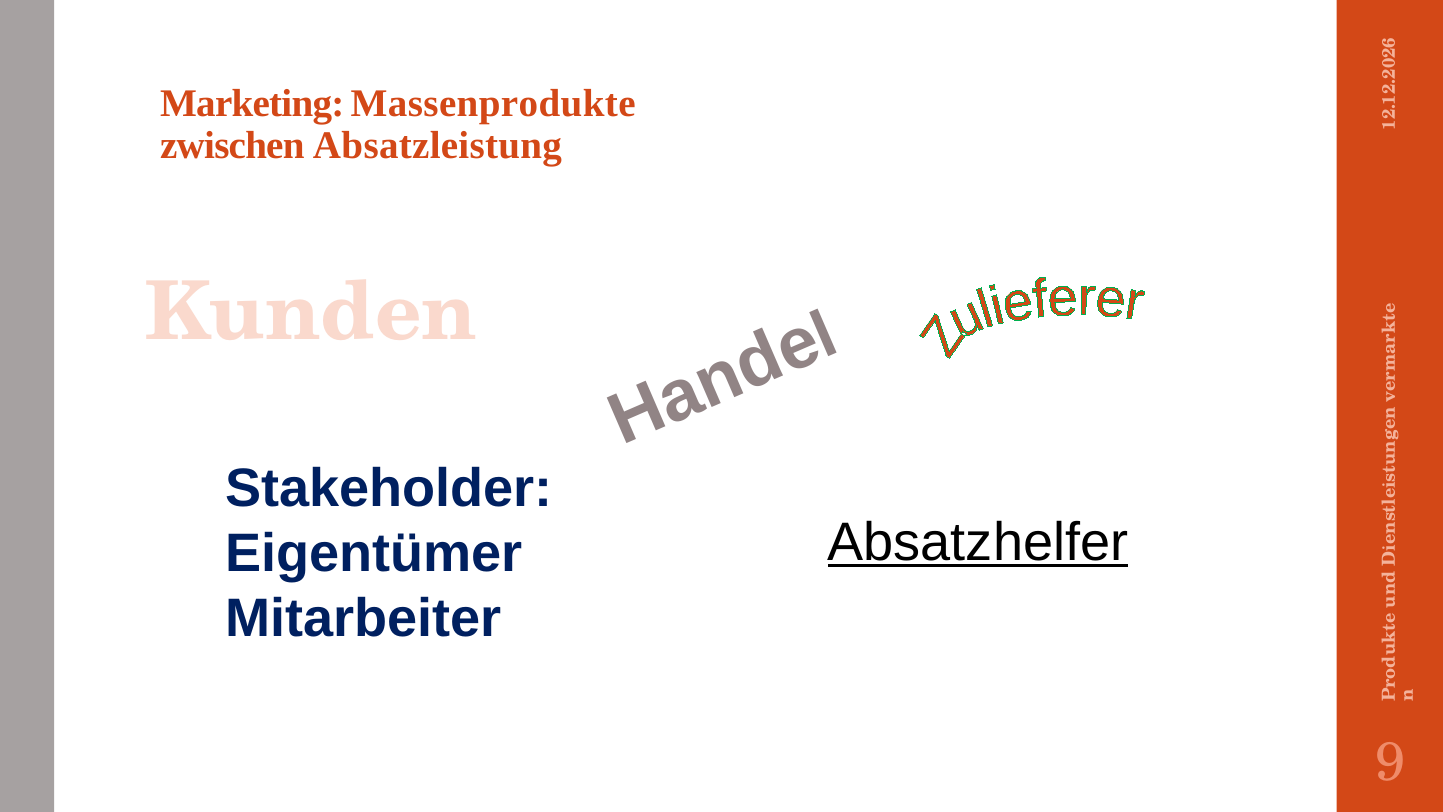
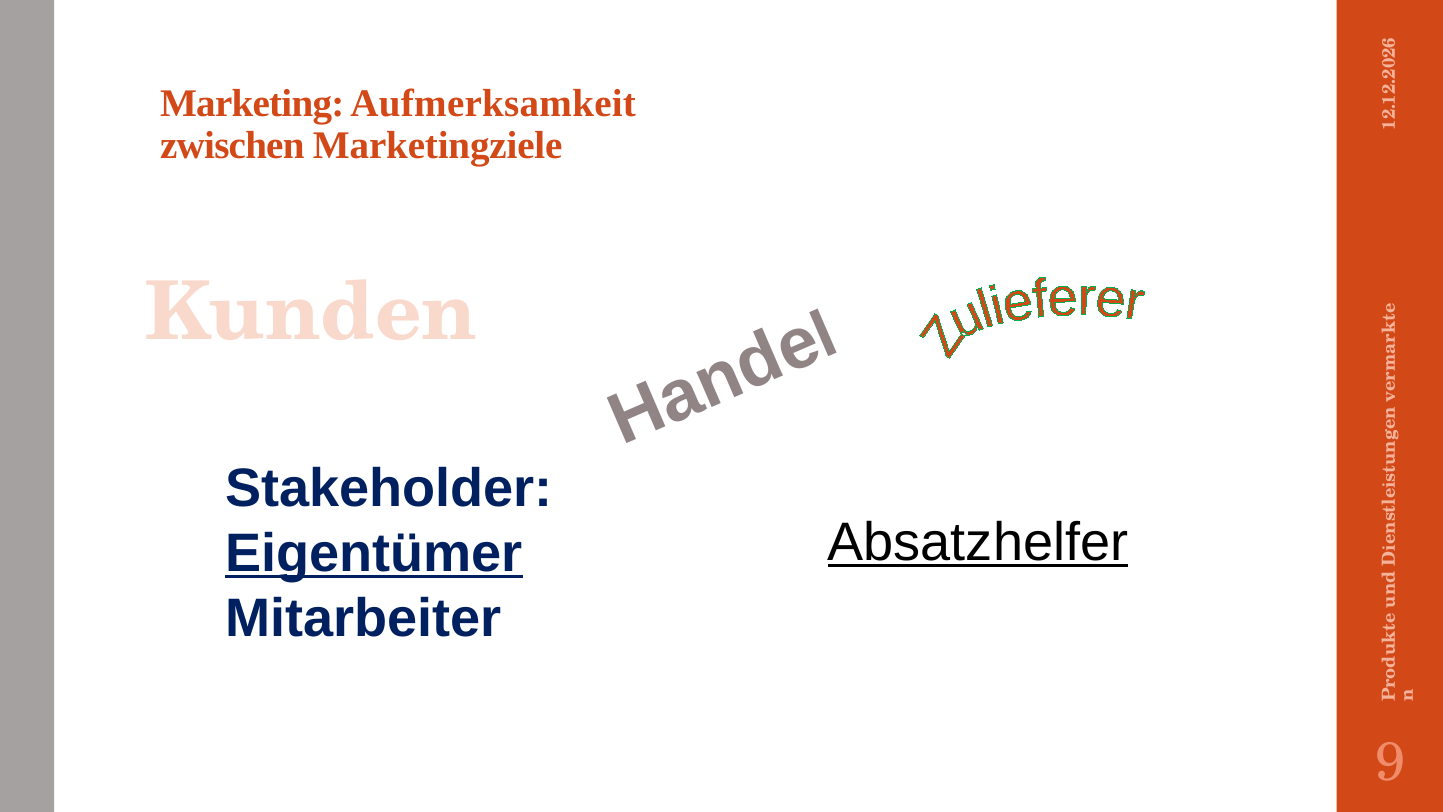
Massenprodukte: Massenprodukte -> Aufmerksamkeit
Absatzleistung: Absatzleistung -> Marketingziele
Eigentümer underline: none -> present
